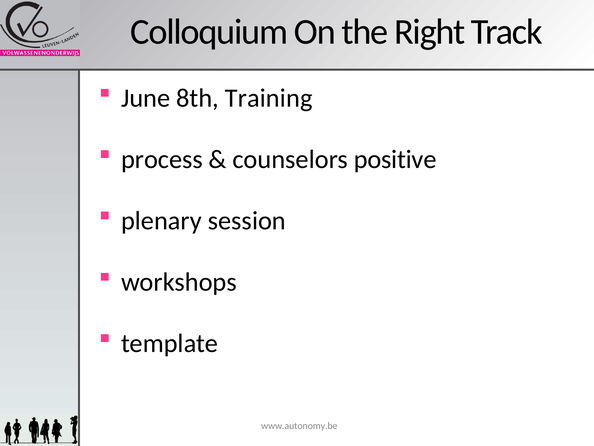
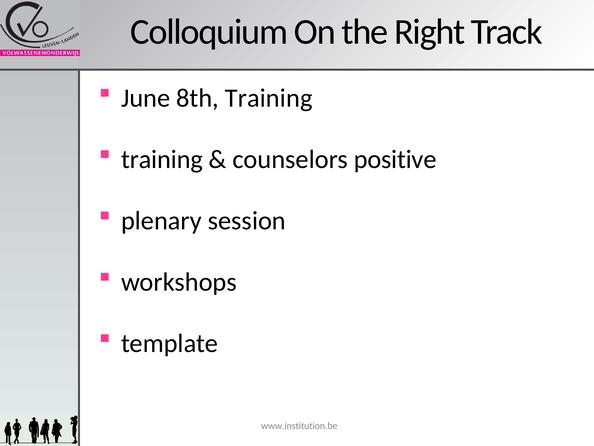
process at (162, 159): process -> training
www.autonomy.be: www.autonomy.be -> www.institution.be
